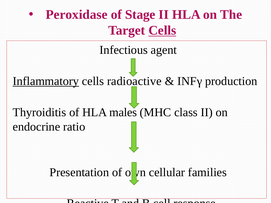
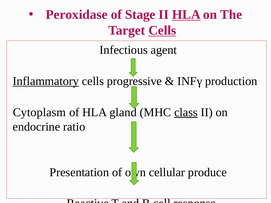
HLA at (186, 15) underline: none -> present
radioactive: radioactive -> progressive
Thyroiditis: Thyroiditis -> Cytoplasm
males: males -> gland
class underline: none -> present
families: families -> produce
